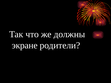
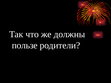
экране: экране -> пользе
